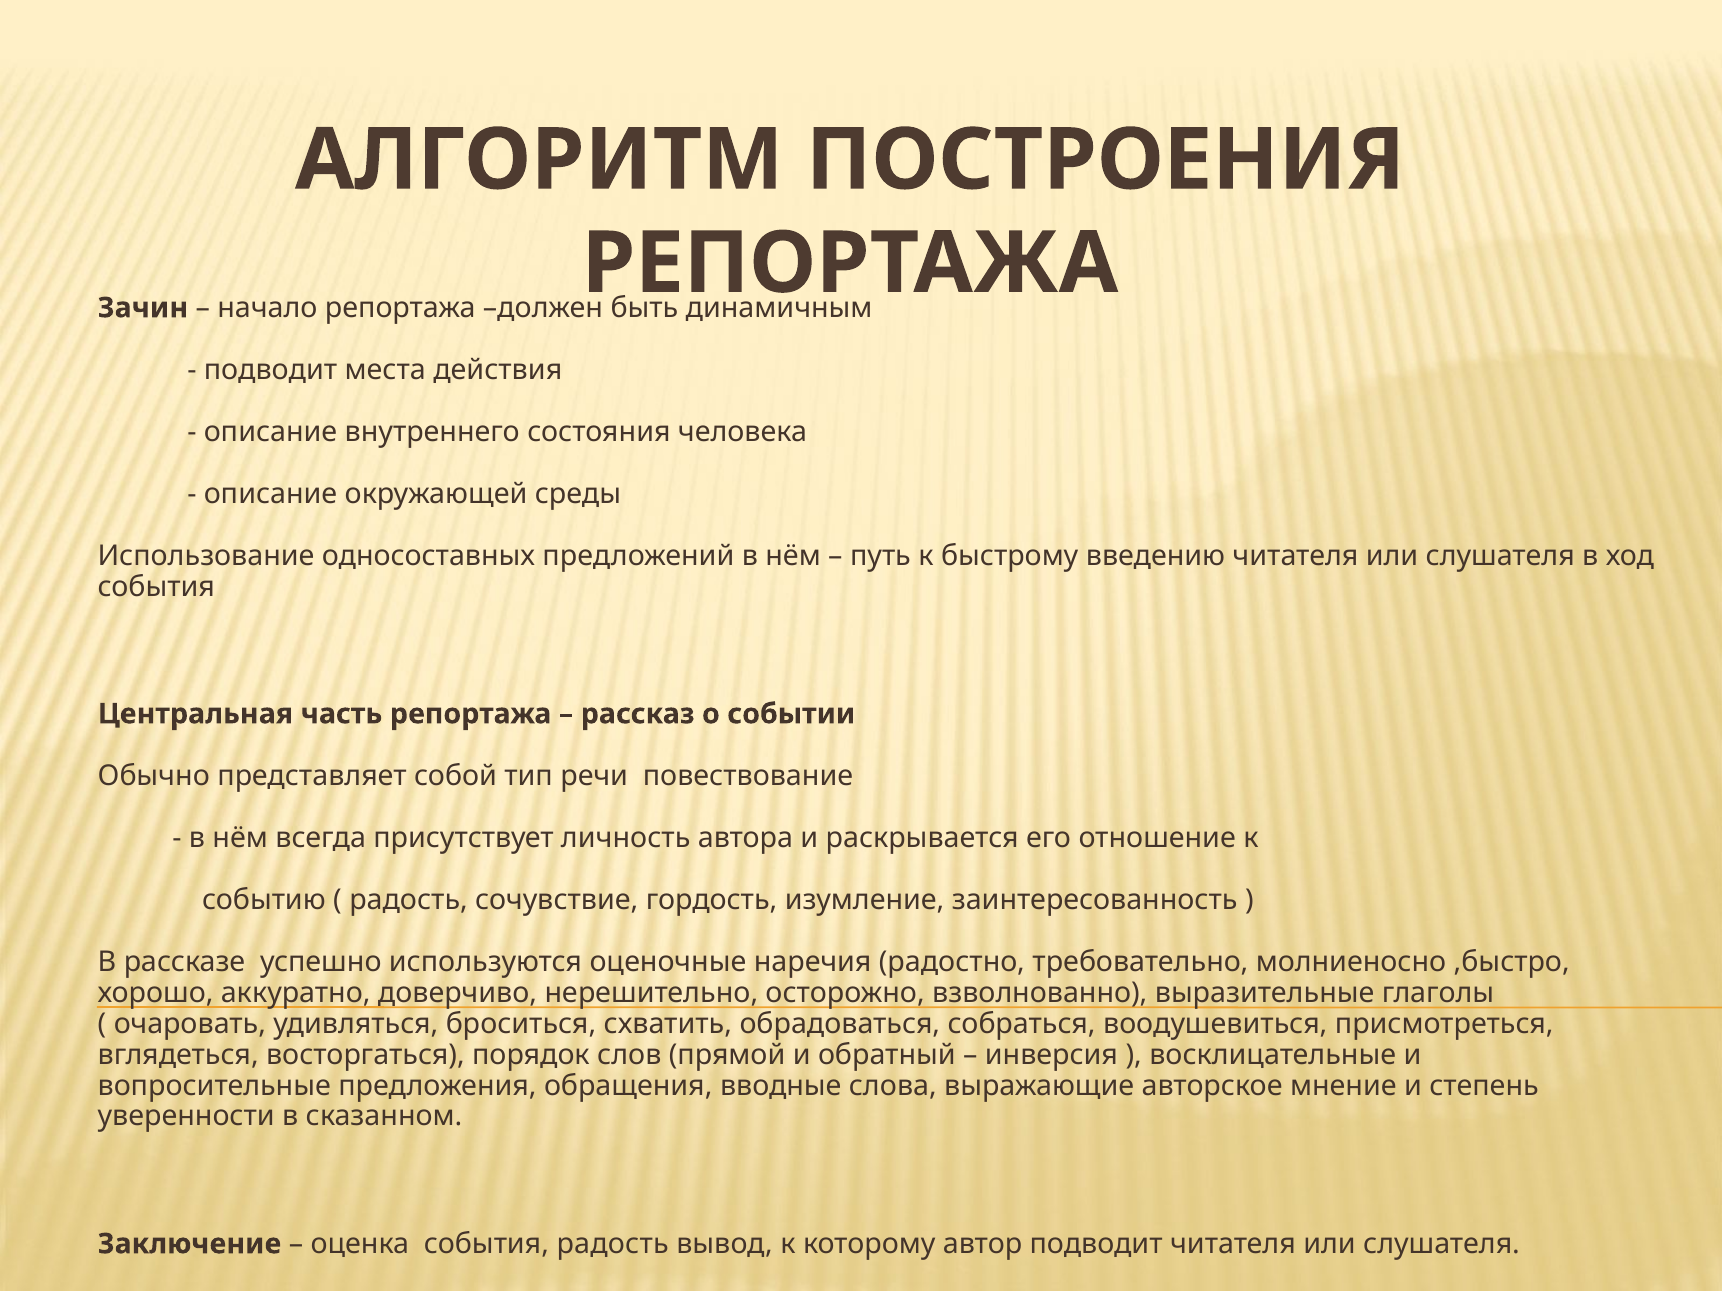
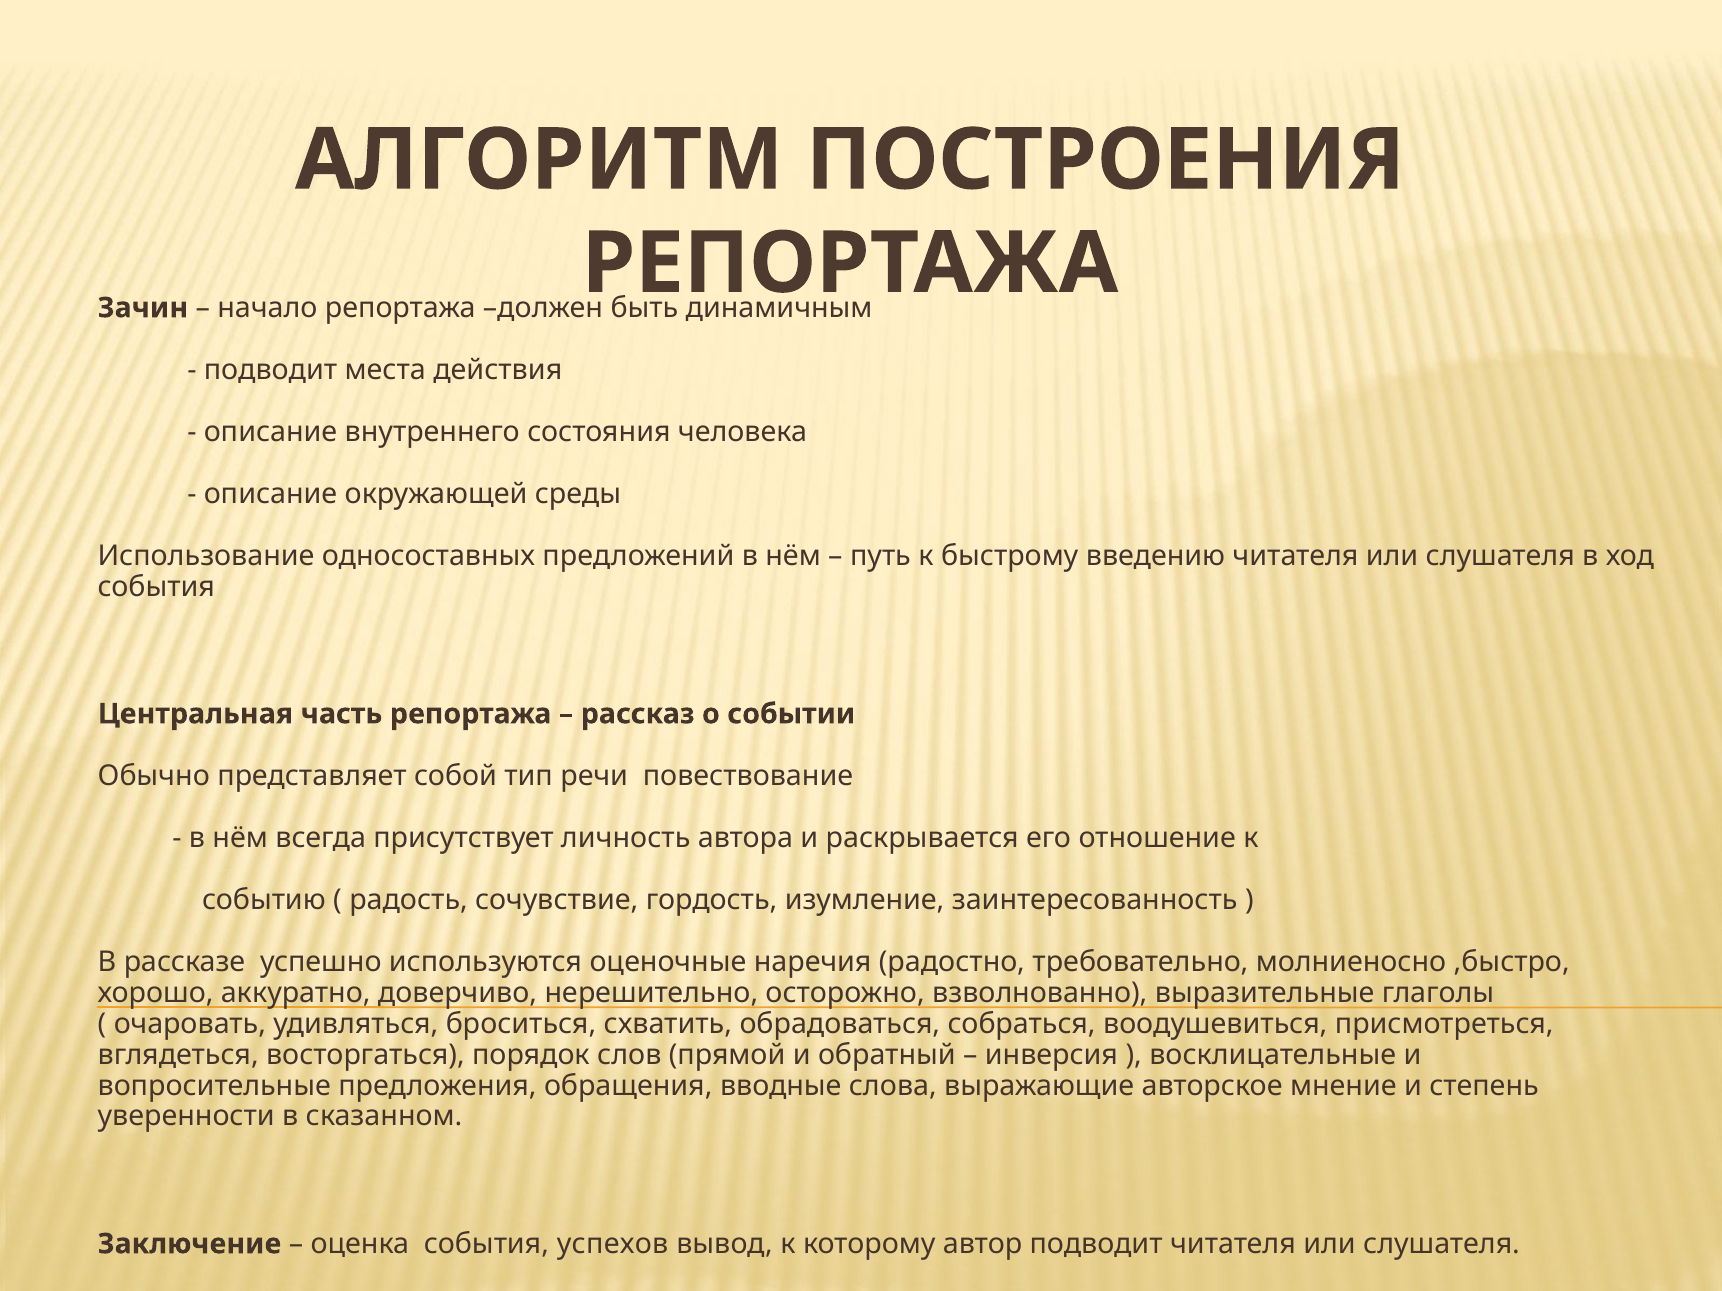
события радость: радость -> успехов
